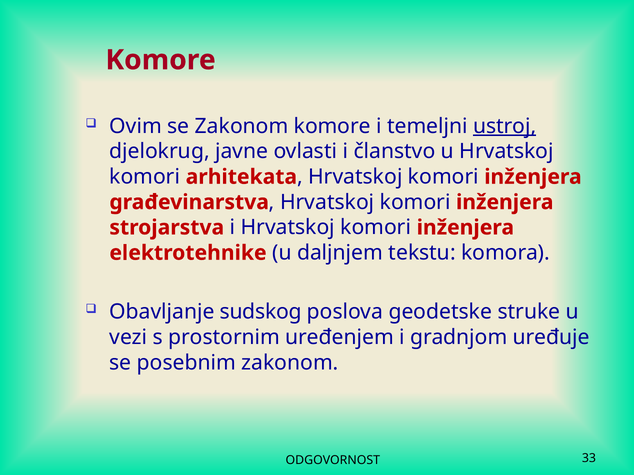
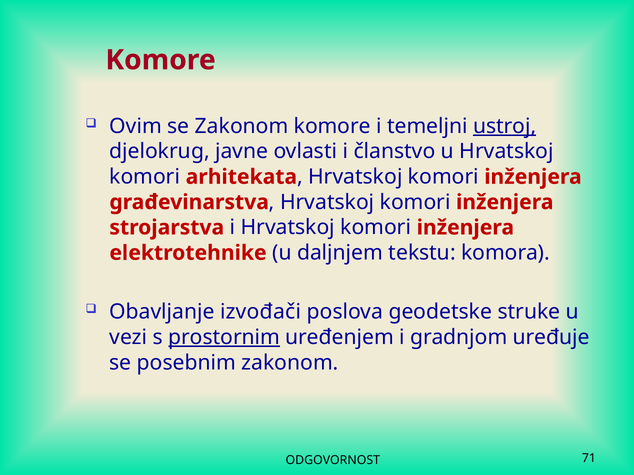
sudskog: sudskog -> izvođači
prostornim underline: none -> present
33: 33 -> 71
